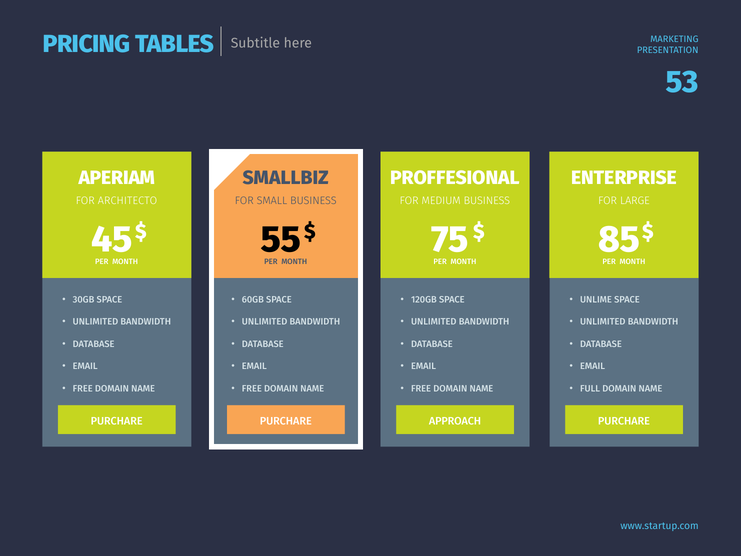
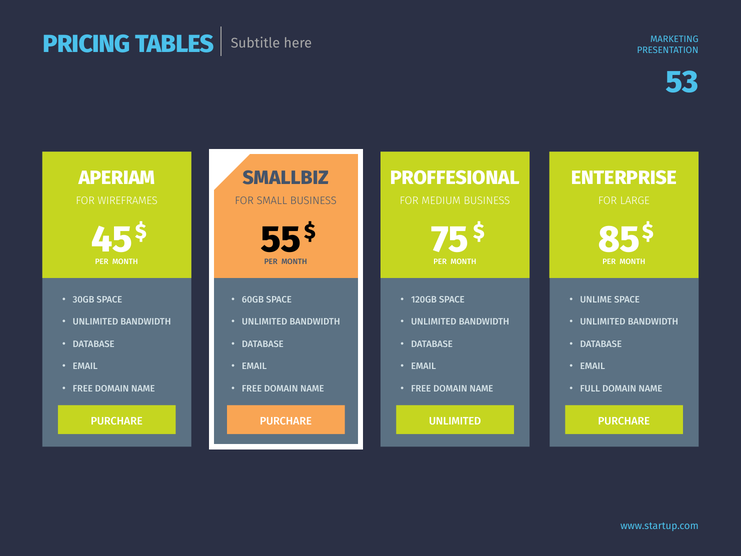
ARCHITECTO: ARCHITECTO -> WIREFRAMES
APPROACH at (455, 421): APPROACH -> UNLIMITED
